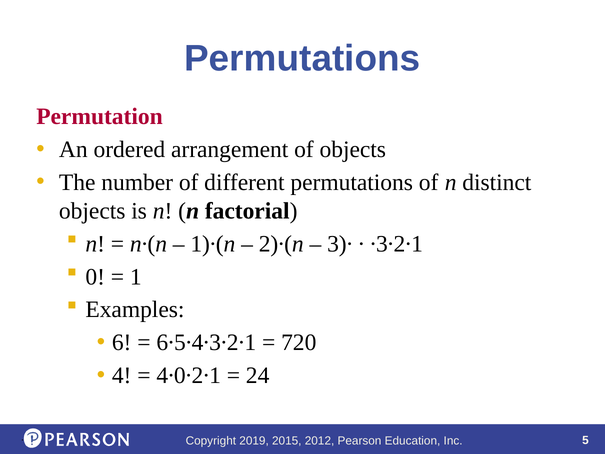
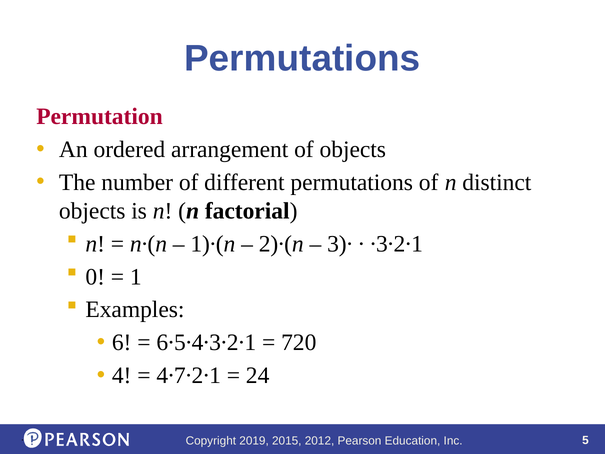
4∙0∙2∙1: 4∙0∙2∙1 -> 4∙7∙2∙1
